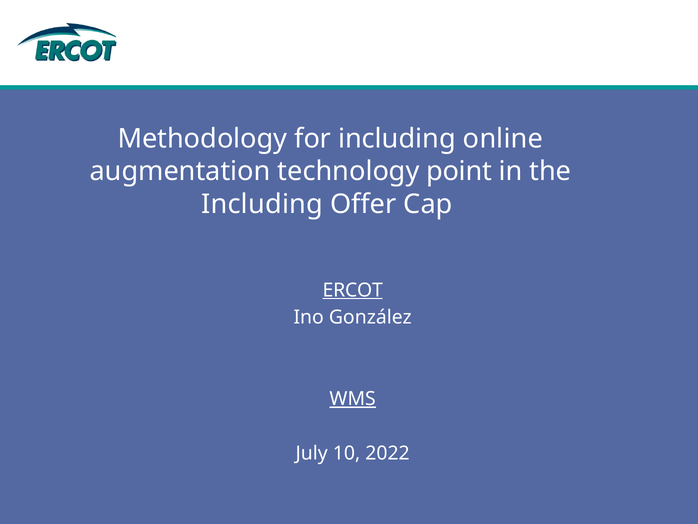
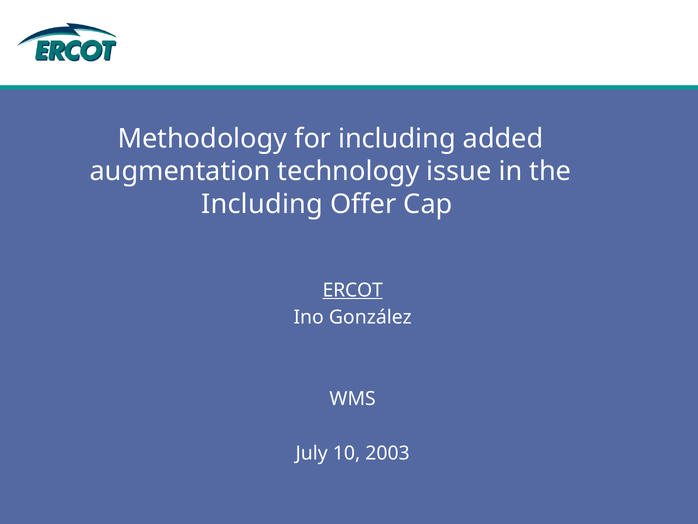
online: online -> added
point: point -> issue
WMS underline: present -> none
2022: 2022 -> 2003
